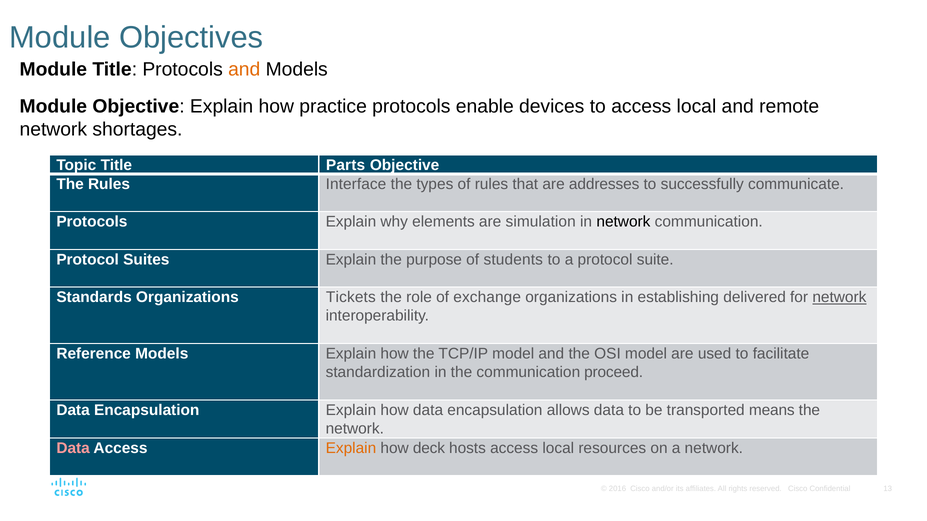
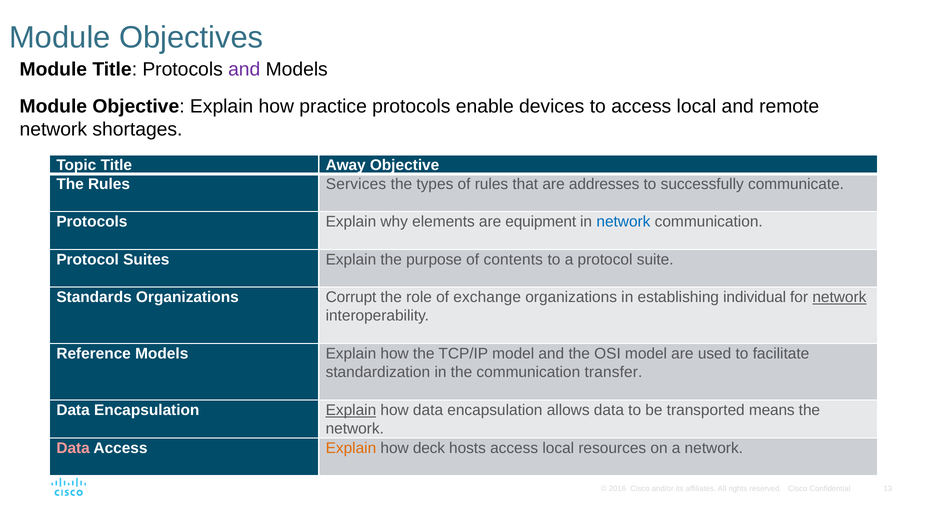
and at (244, 70) colour: orange -> purple
Parts: Parts -> Away
Interface: Interface -> Services
simulation: simulation -> equipment
network at (623, 222) colour: black -> blue
students: students -> contents
Tickets: Tickets -> Corrupt
delivered: delivered -> individual
proceed: proceed -> transfer
Explain at (351, 411) underline: none -> present
